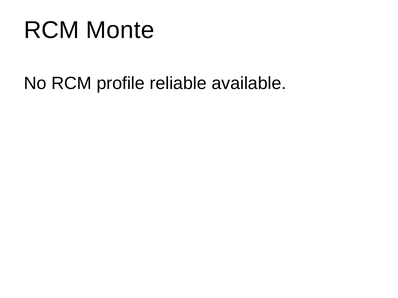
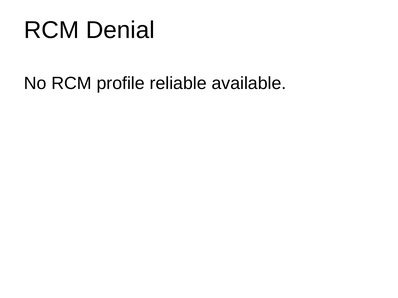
Monte: Monte -> Denial
